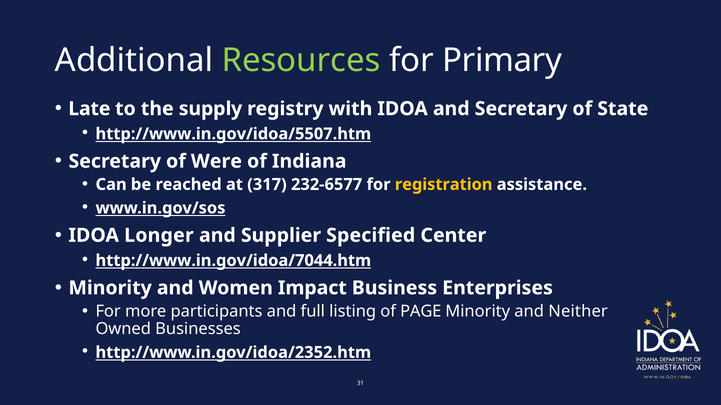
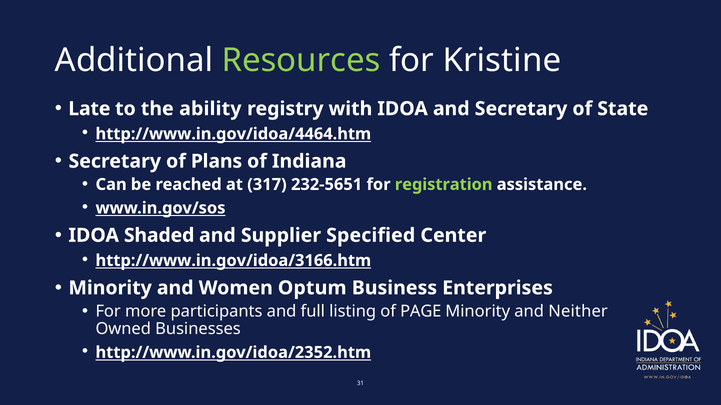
Primary: Primary -> Kristine
supply: supply -> ability
http://www.in.gov/idoa/5507.htm: http://www.in.gov/idoa/5507.htm -> http://www.in.gov/idoa/4464.htm
Were: Were -> Plans
232-6577: 232-6577 -> 232-5651
registration colour: yellow -> light green
Longer: Longer -> Shaded
http://www.in.gov/idoa/7044.htm: http://www.in.gov/idoa/7044.htm -> http://www.in.gov/idoa/3166.htm
Impact: Impact -> Optum
